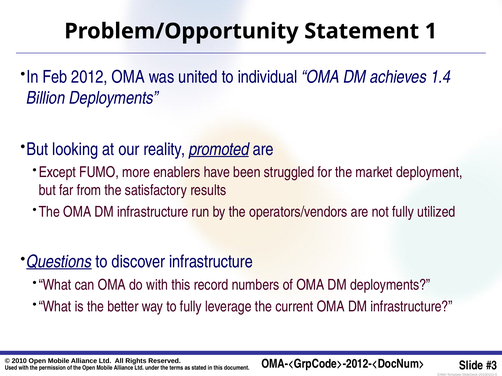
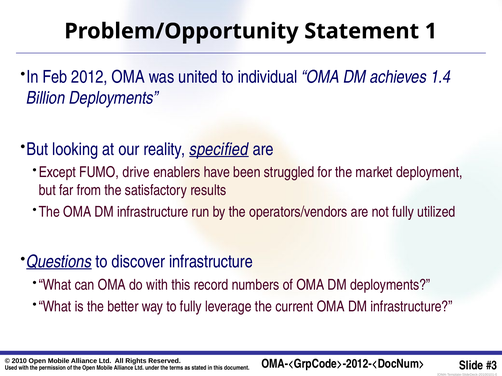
promoted: promoted -> specified
more: more -> drive
